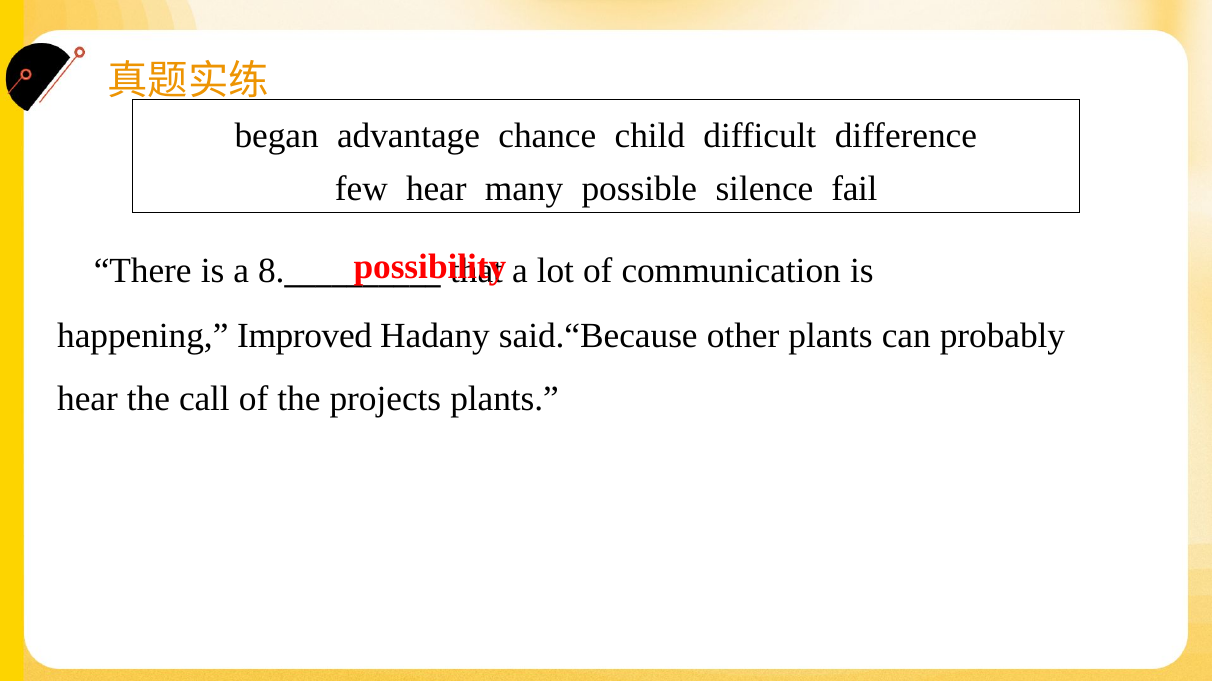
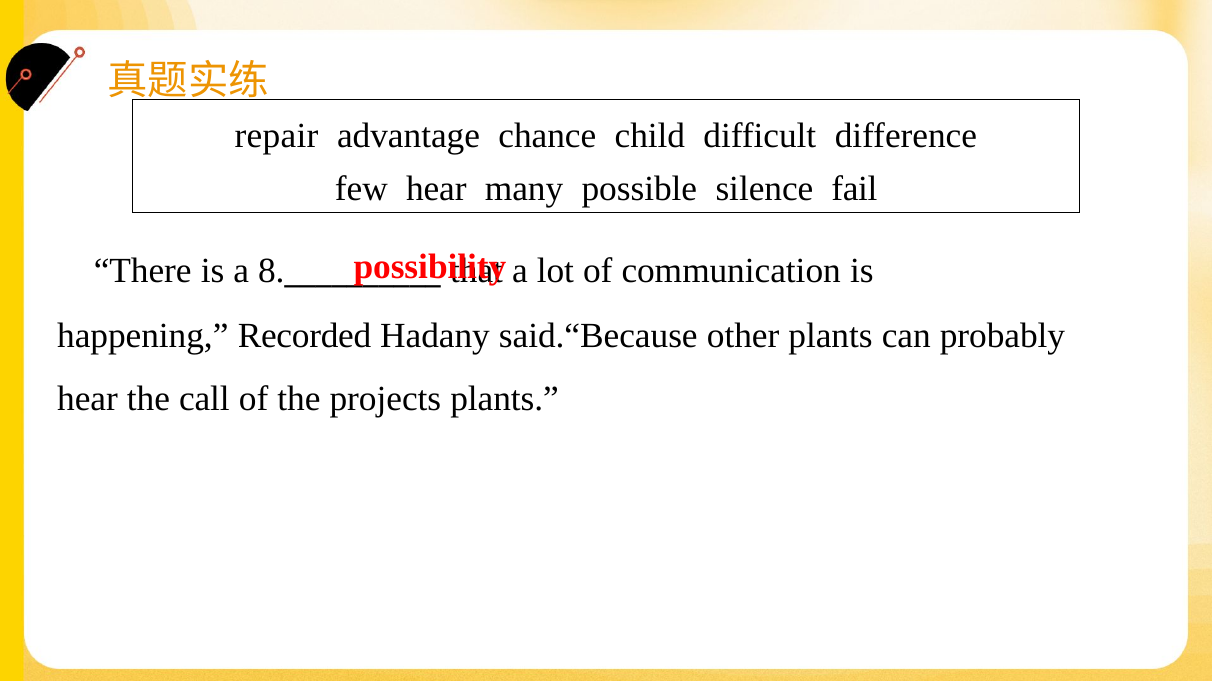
began: began -> repair
Improved: Improved -> Recorded
